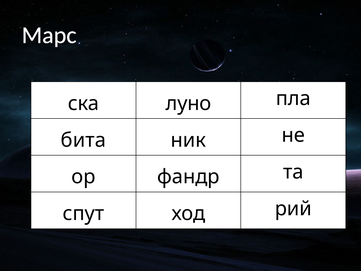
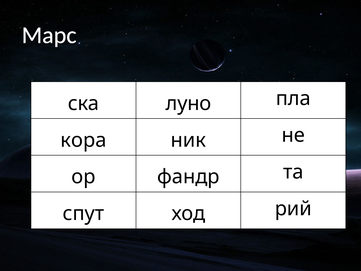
бита: бита -> кора
